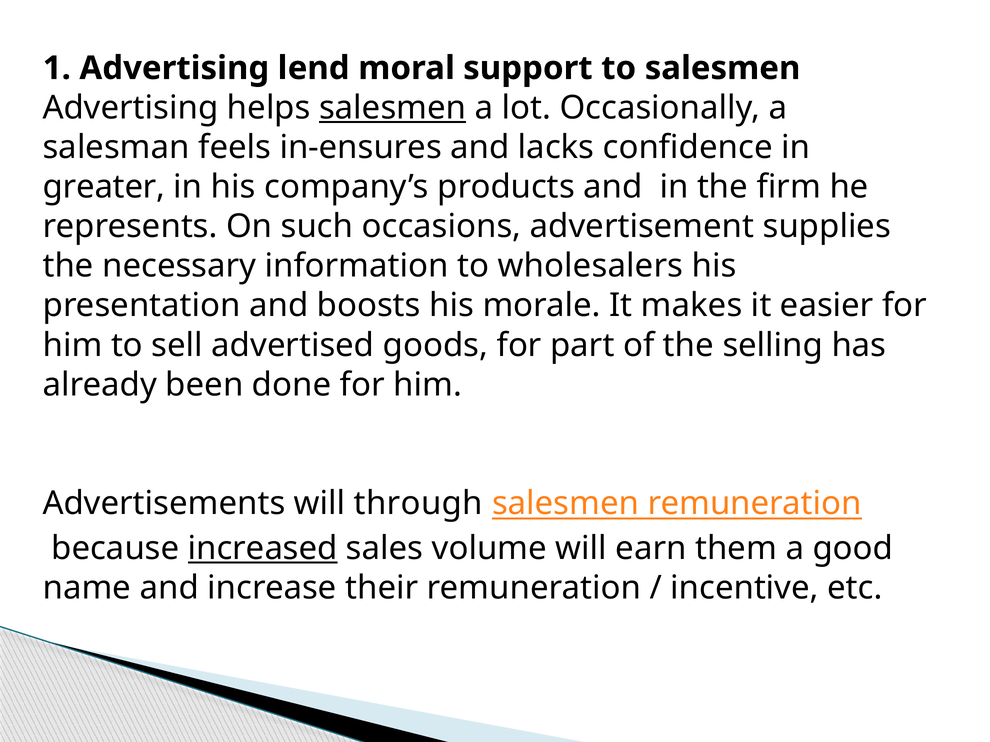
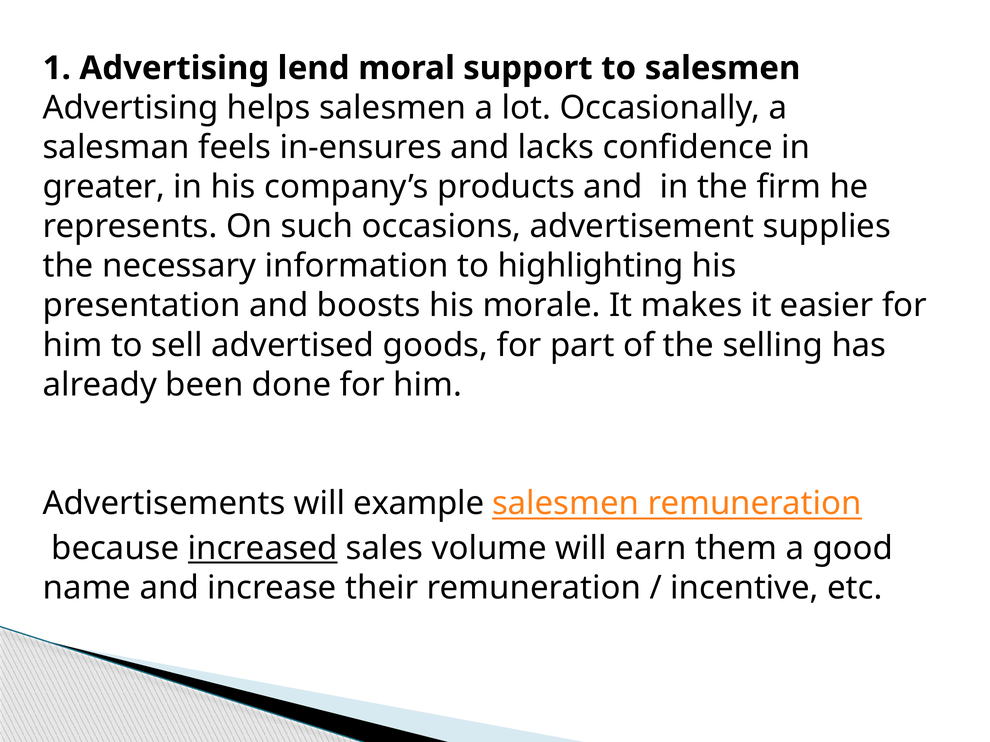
salesmen at (393, 108) underline: present -> none
wholesalers: wholesalers -> highlighting
through: through -> example
